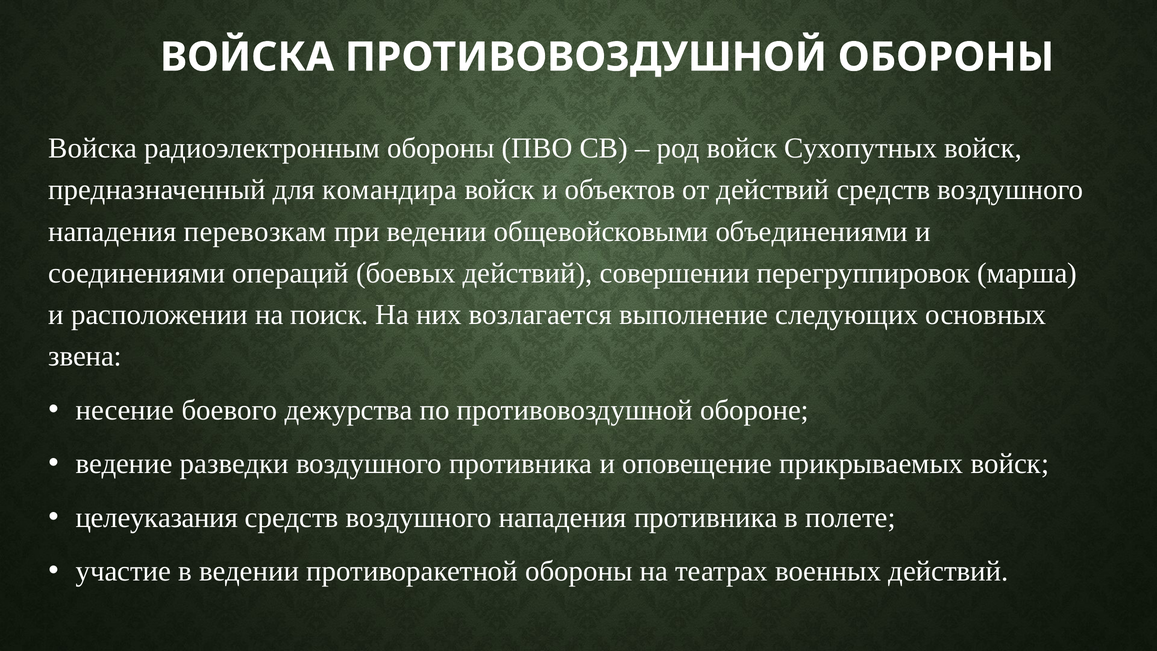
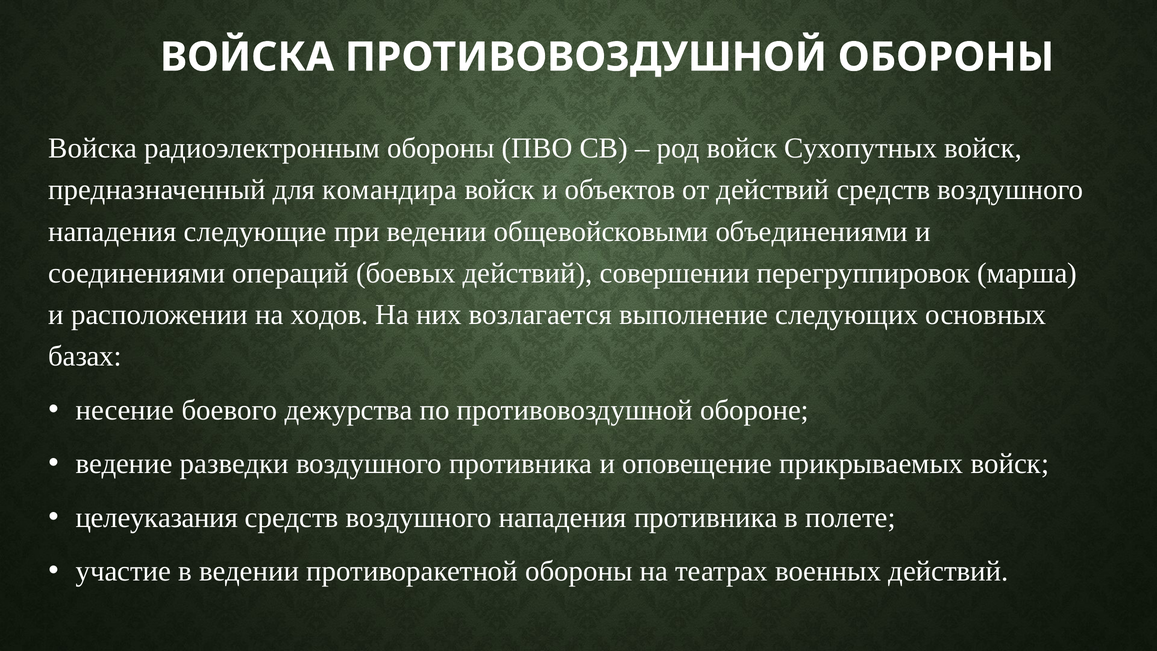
перевозкам: перевозкам -> следующие
поиск: поиск -> ходов
звена: звена -> базах
